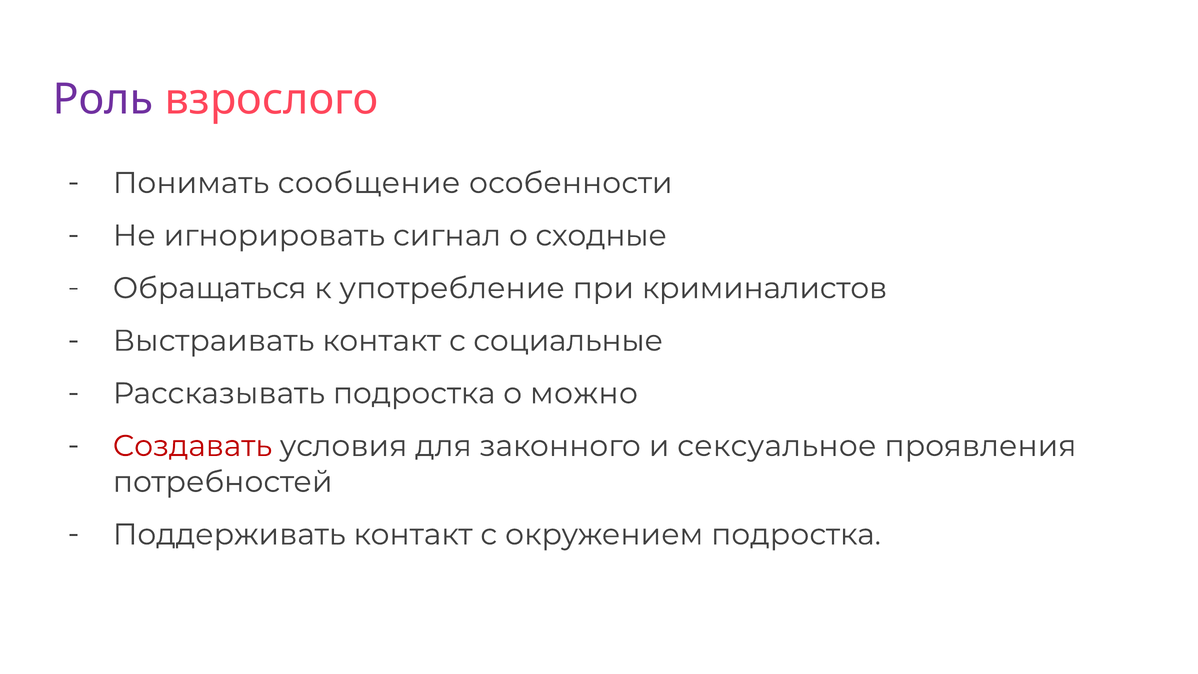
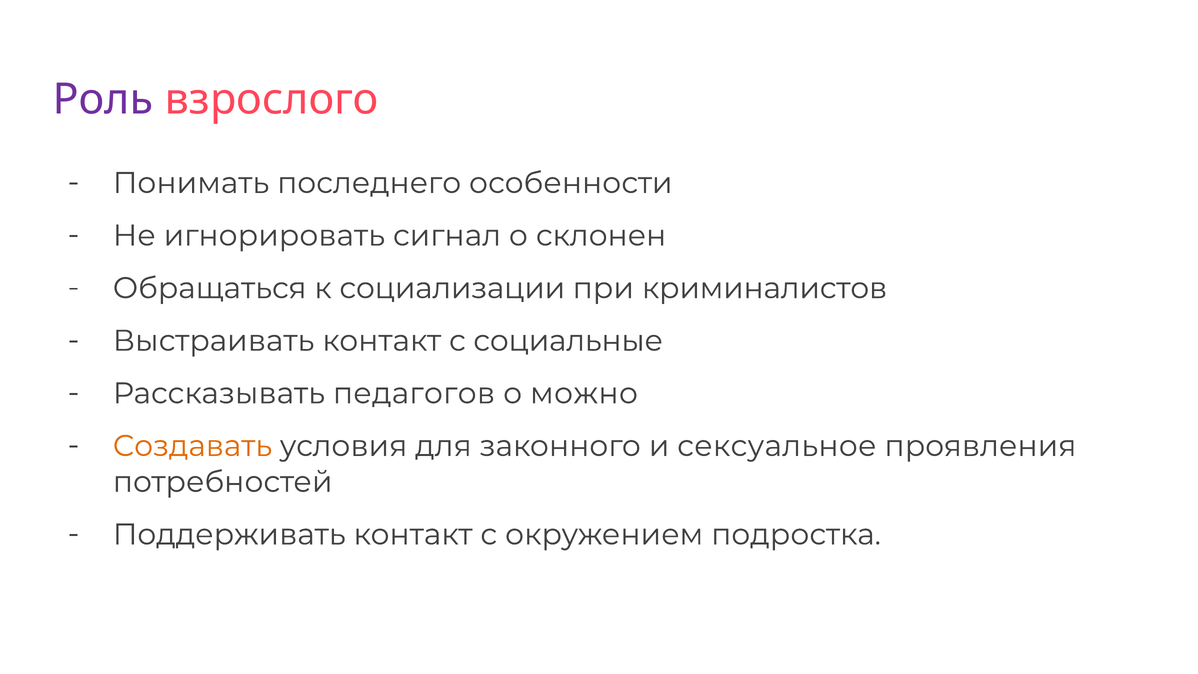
сообщение: сообщение -> последнего
сходные: сходные -> склонен
употребление: употребление -> социализации
Рассказывать подростка: подростка -> педагогов
Создавать colour: red -> orange
